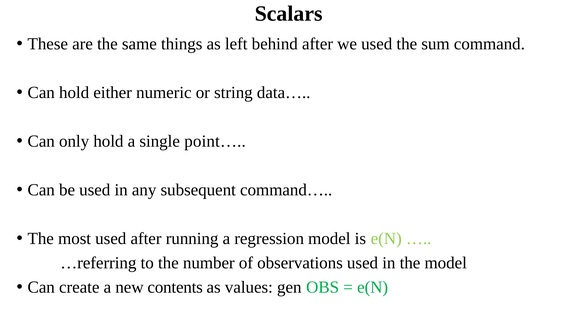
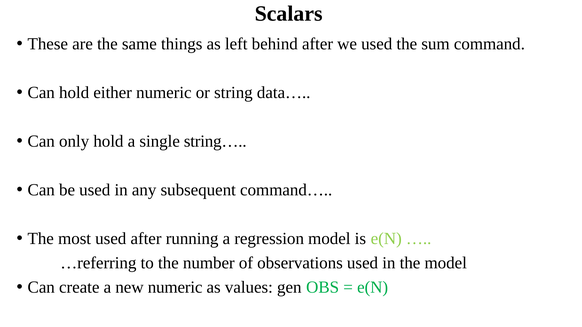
point…: point… -> string…
new contents: contents -> numeric
